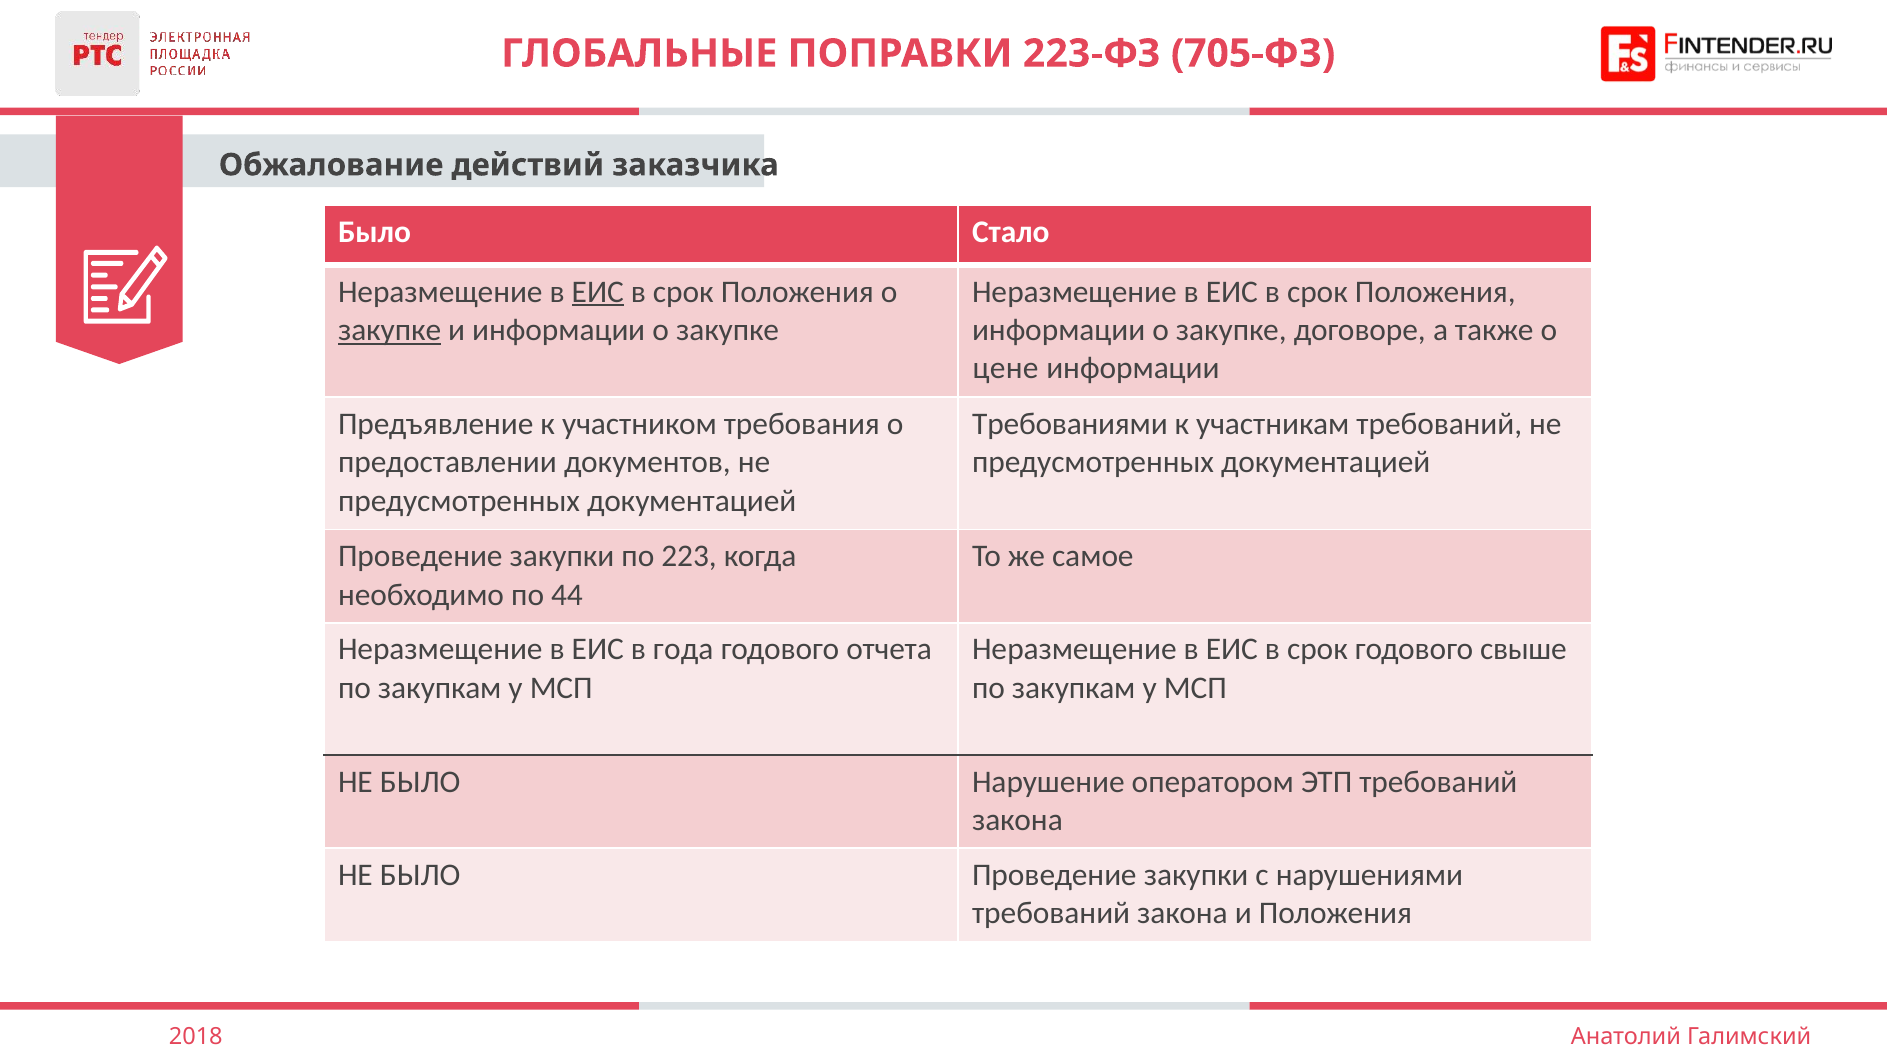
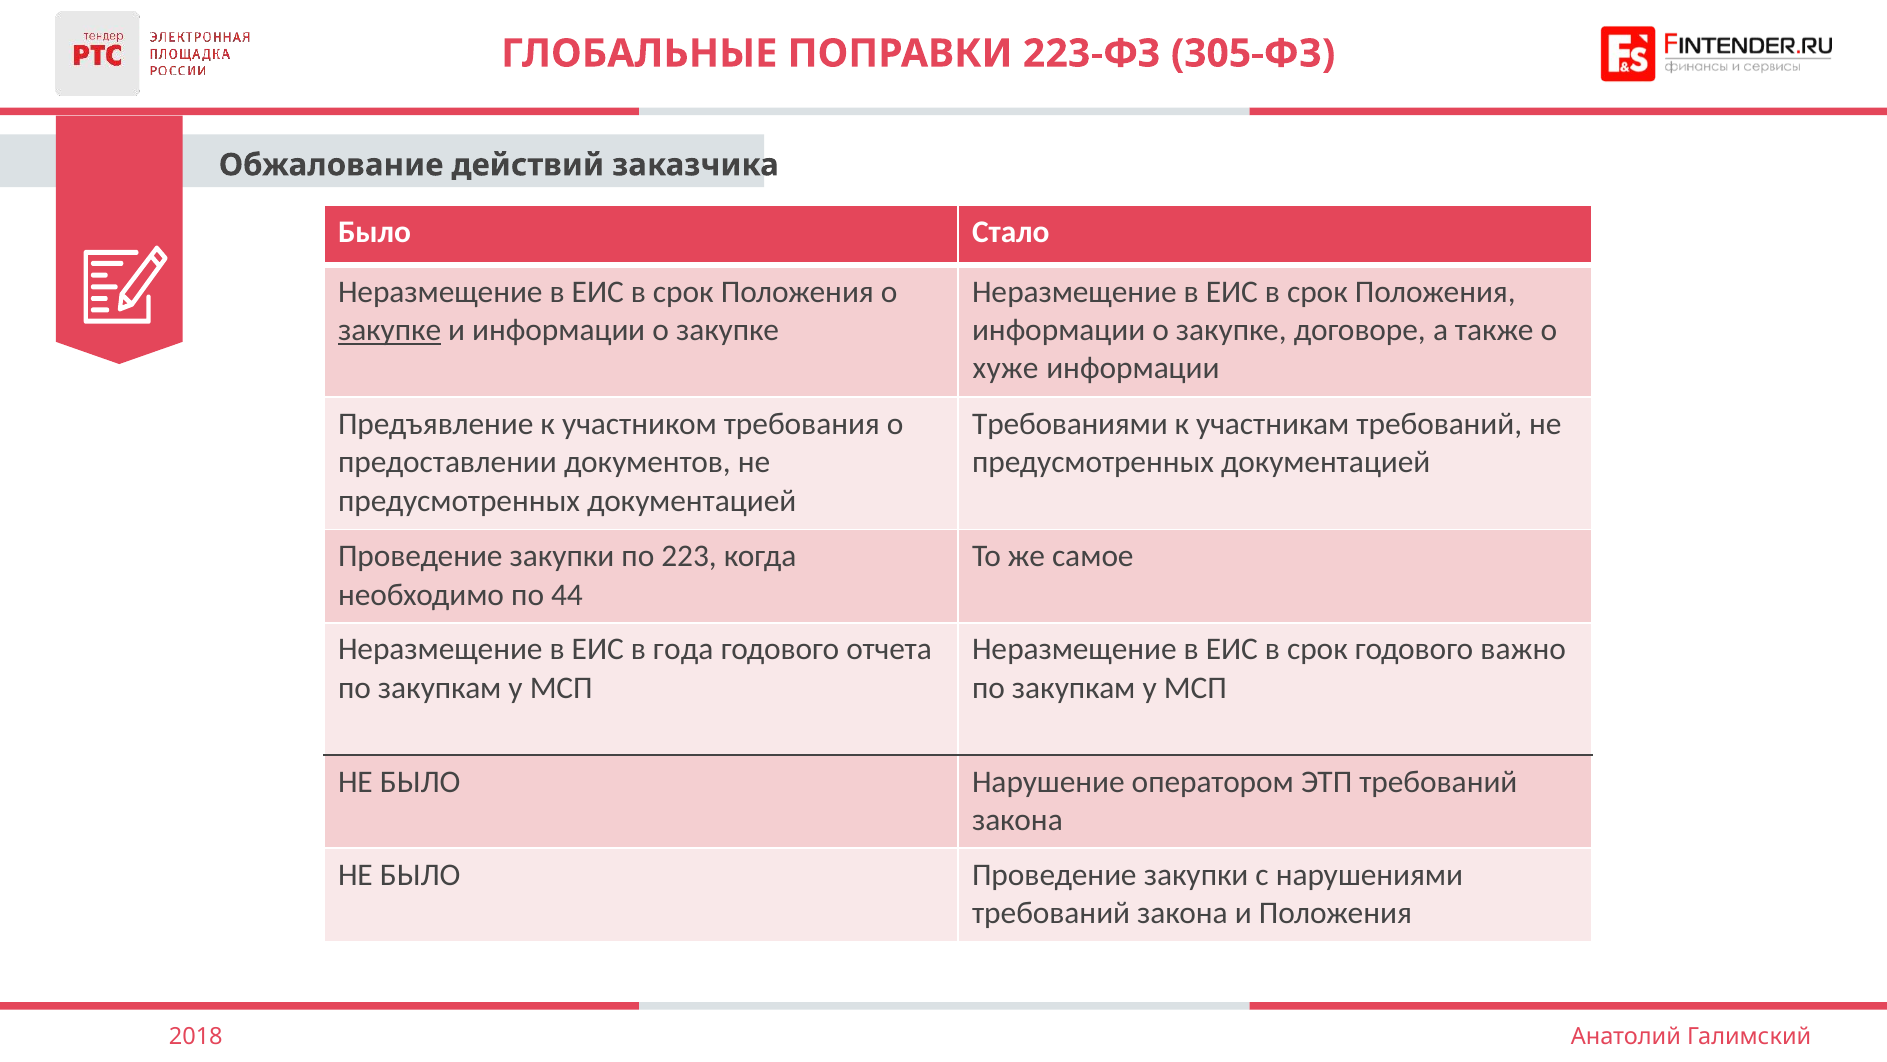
705-ФЗ: 705-ФЗ -> 305-ФЗ
ЕИС at (598, 292) underline: present -> none
цене: цене -> хуже
свыше: свыше -> важно
